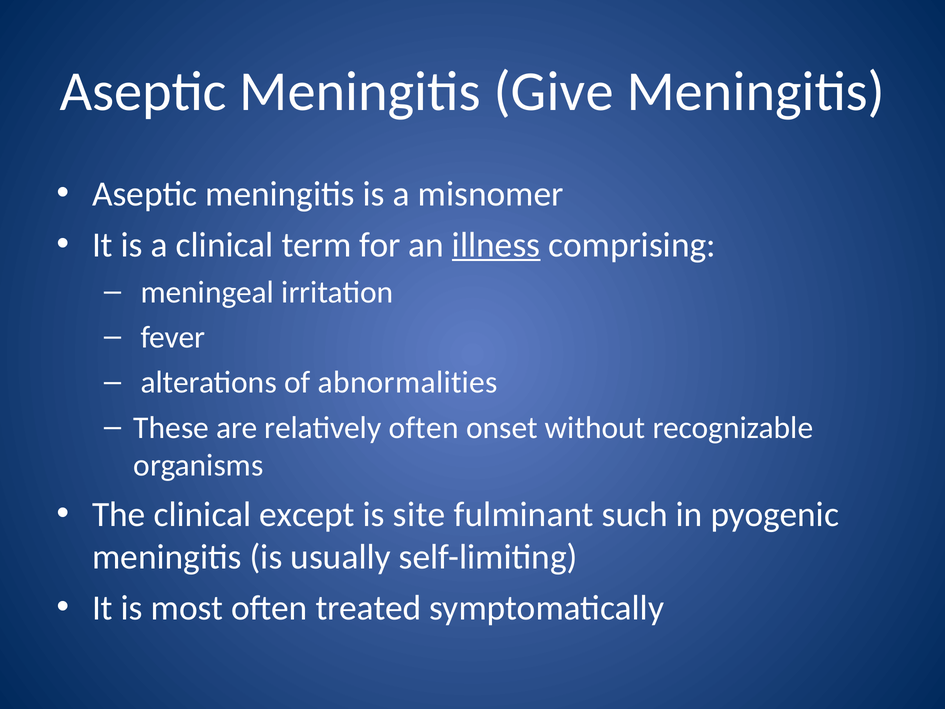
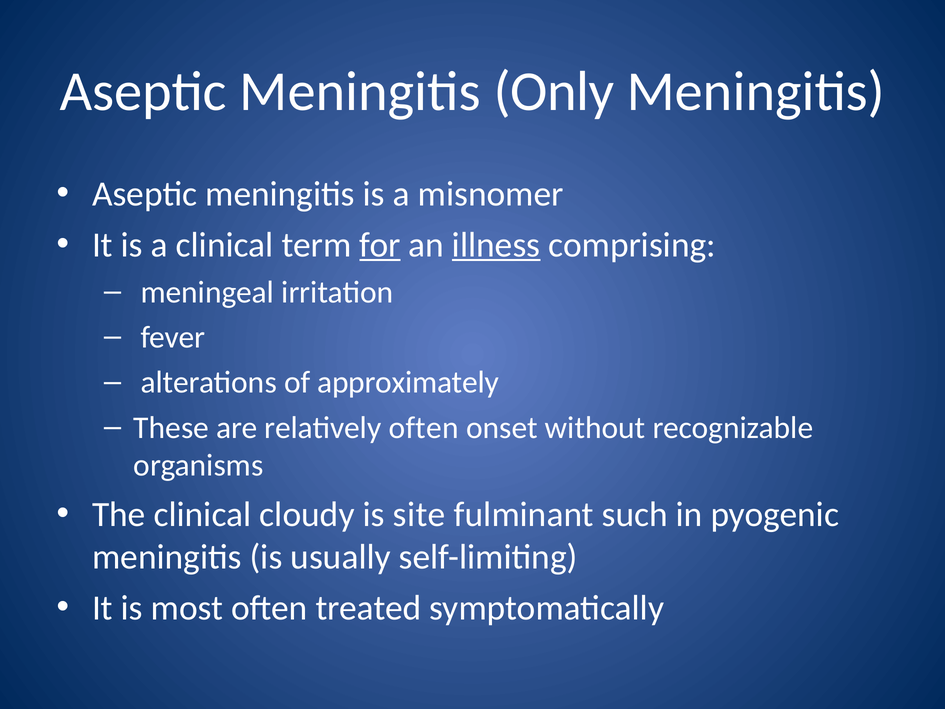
Give: Give -> Only
for underline: none -> present
abnormalities: abnormalities -> approximately
except: except -> cloudy
